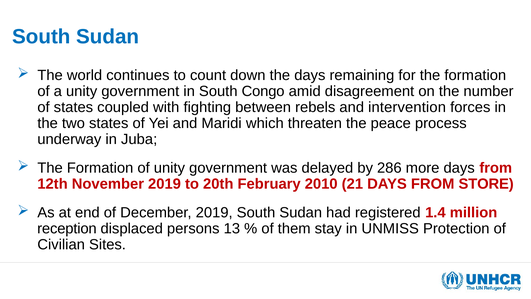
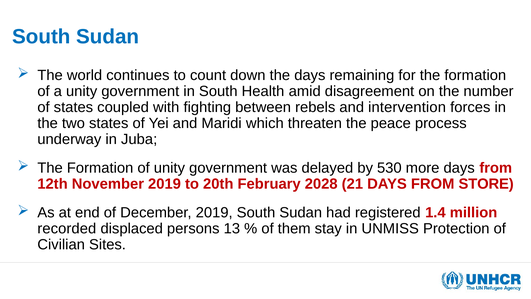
Congo: Congo -> Health
286: 286 -> 530
2010: 2010 -> 2028
reception: reception -> recorded
